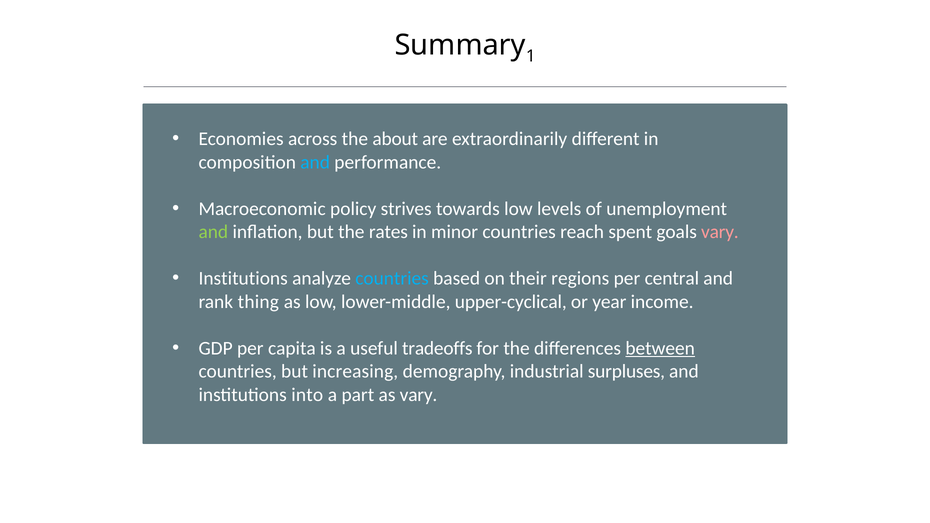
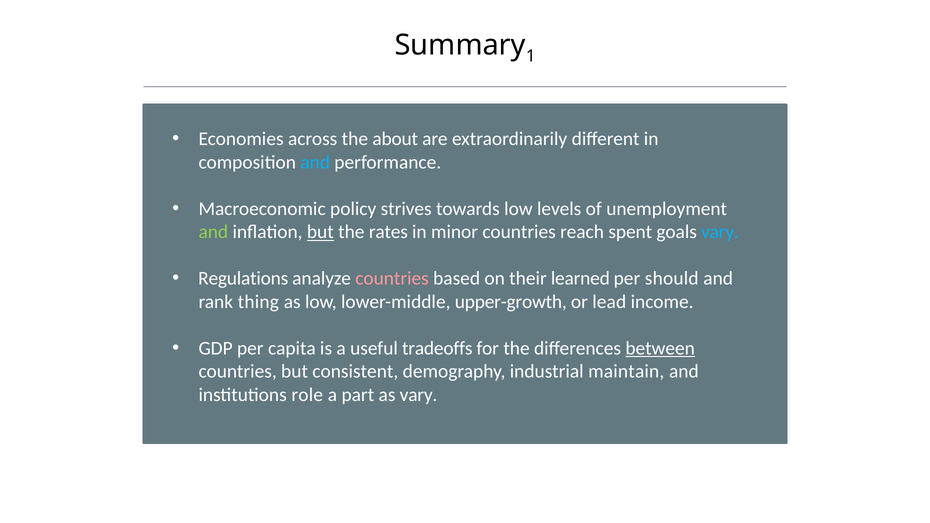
but at (320, 232) underline: none -> present
vary at (720, 232) colour: pink -> light blue
Institutions at (243, 279): Institutions -> Regulations
countries at (392, 279) colour: light blue -> pink
regions: regions -> learned
central: central -> should
upper-cyclical: upper-cyclical -> upper-growth
year: year -> lead
increasing: increasing -> consistent
surpluses: surpluses -> maintain
into: into -> role
